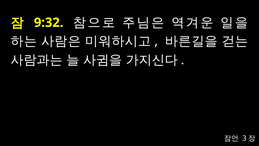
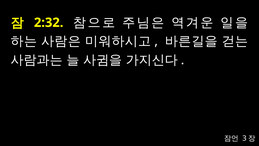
9:32: 9:32 -> 2:32
